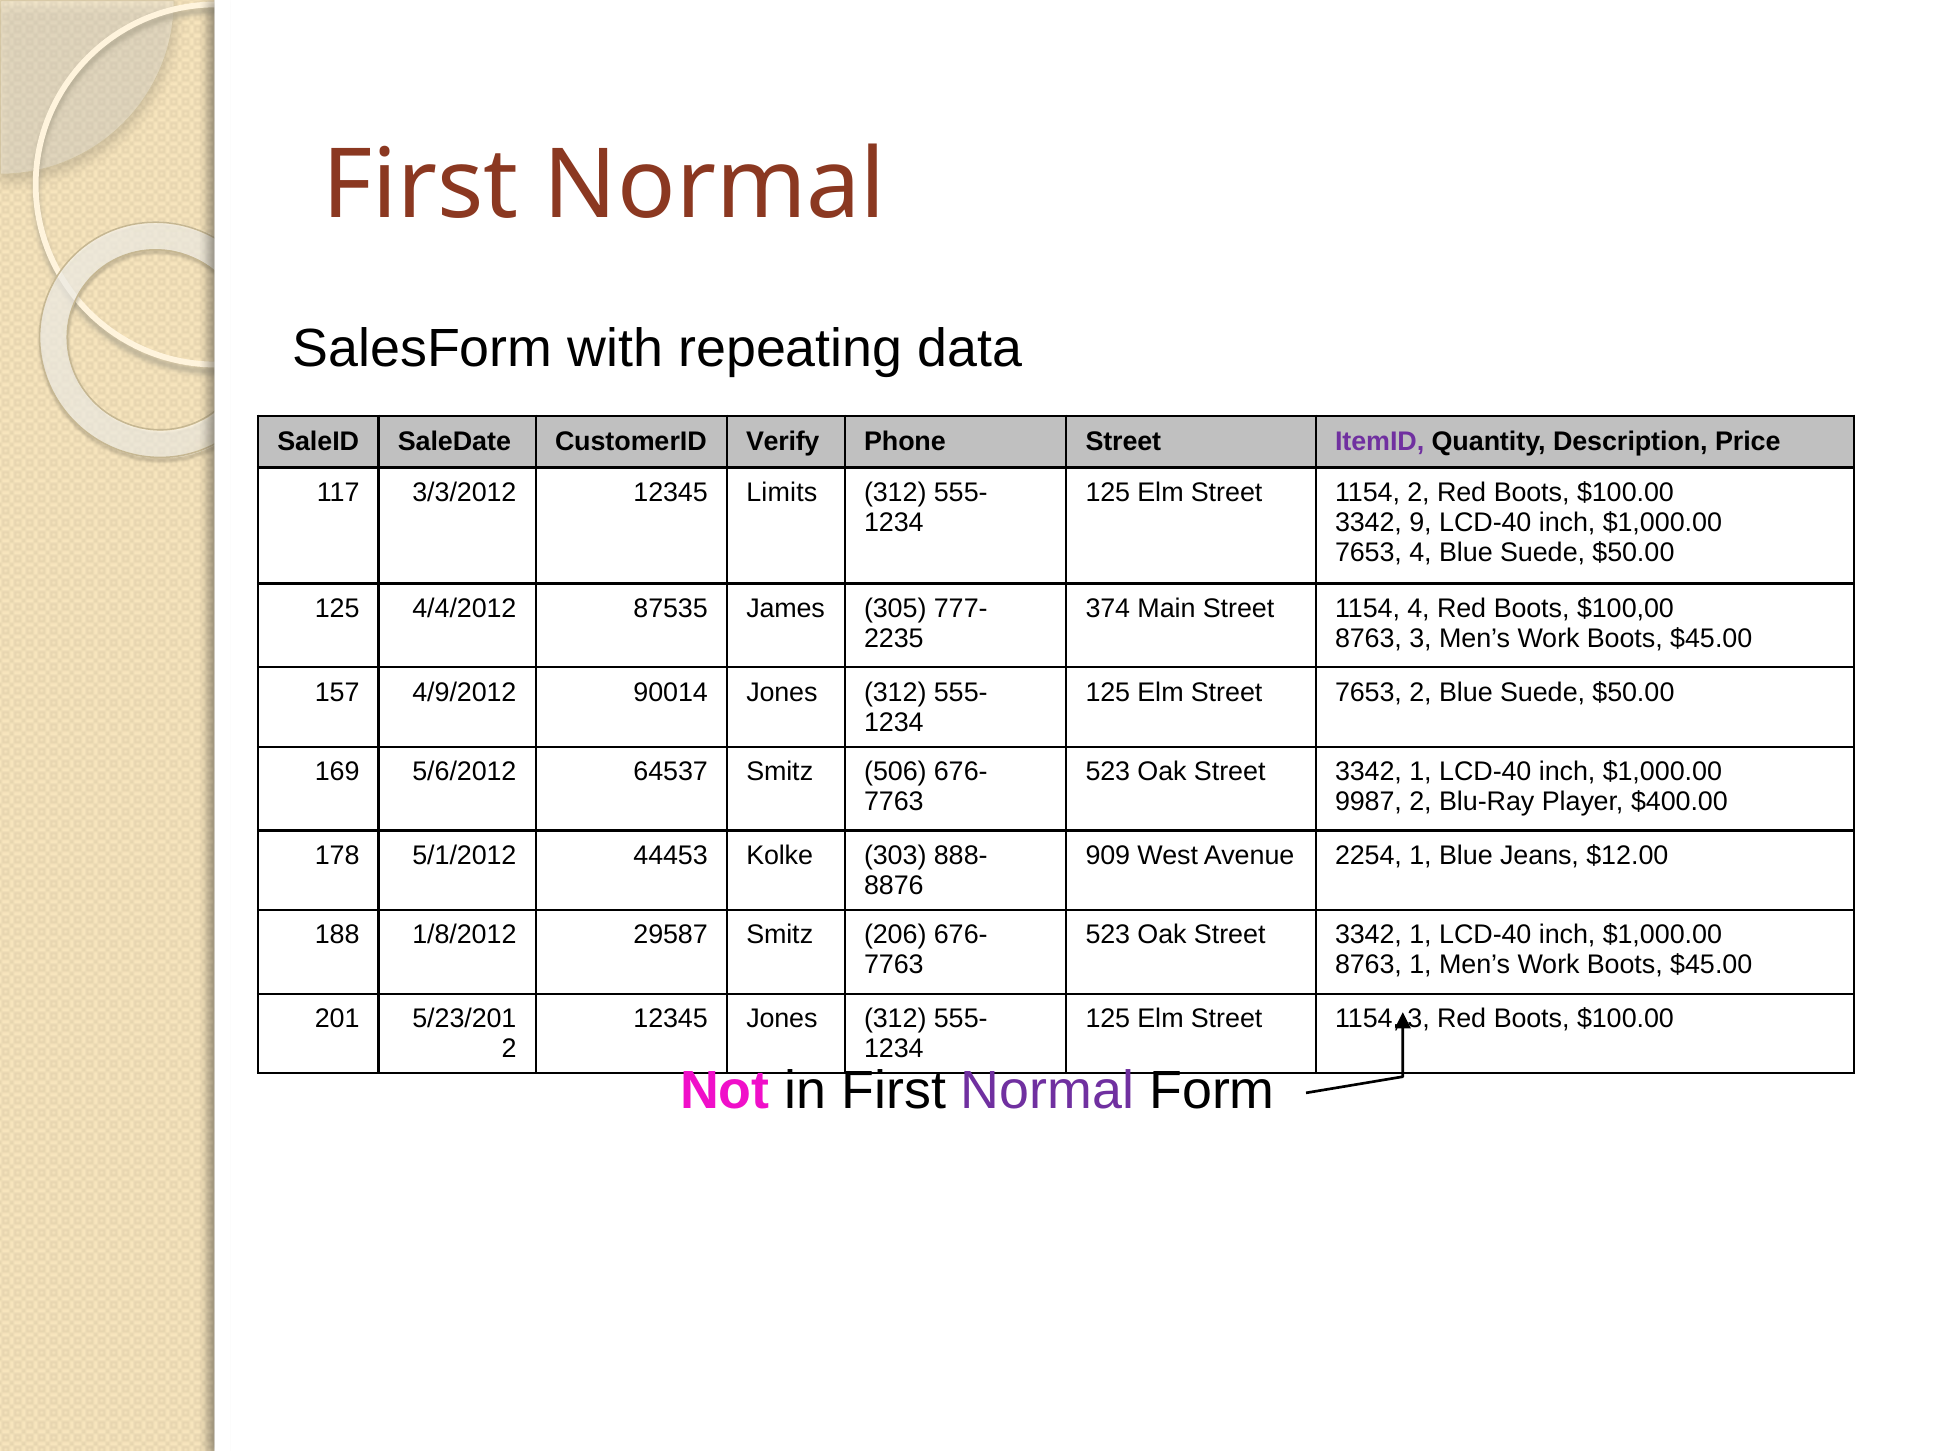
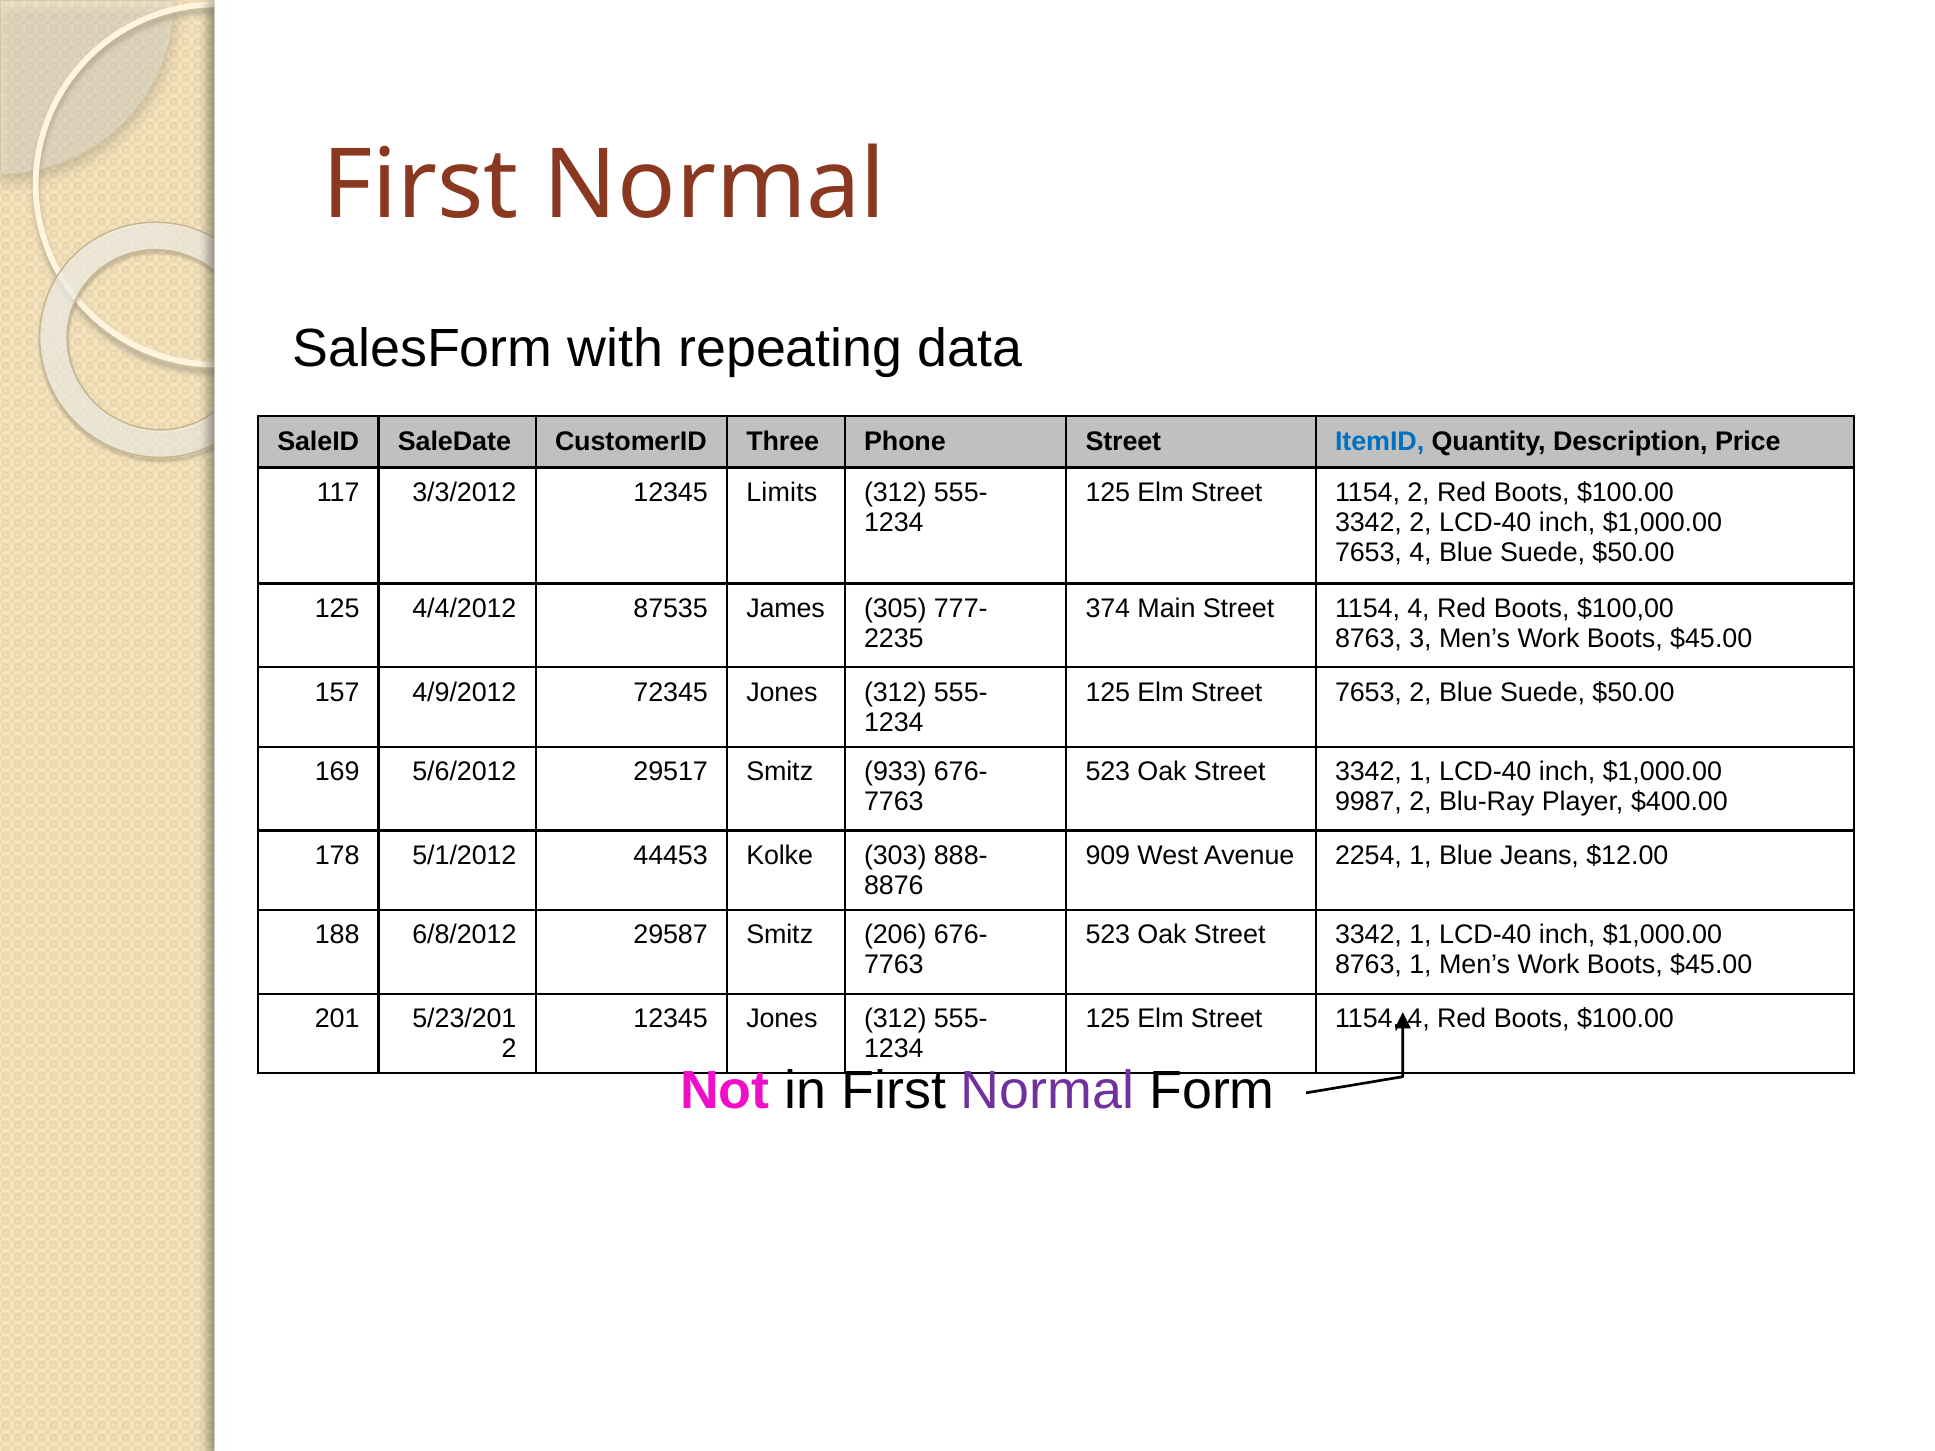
Verify: Verify -> Three
ItemID colour: purple -> blue
3342 9: 9 -> 2
90014: 90014 -> 72345
64537: 64537 -> 29517
506: 506 -> 933
1/8/2012: 1/8/2012 -> 6/8/2012
Elm Street 1154 3: 3 -> 4
